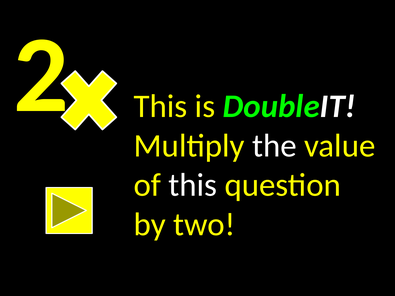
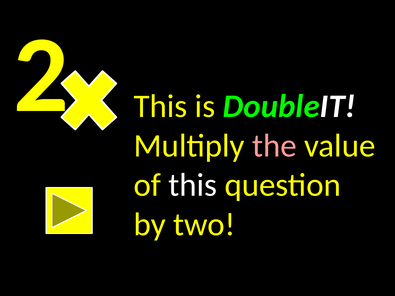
the colour: white -> pink
